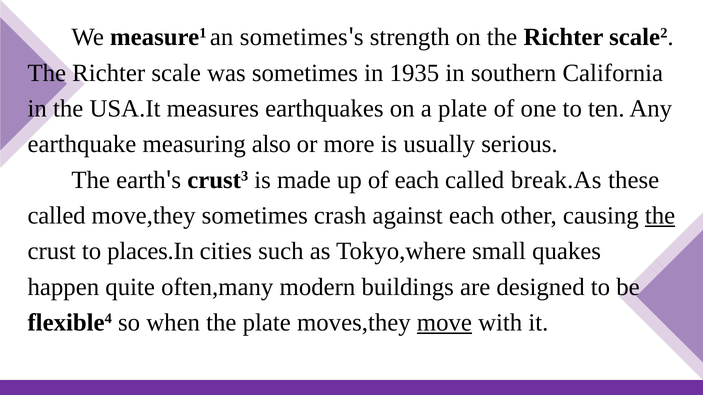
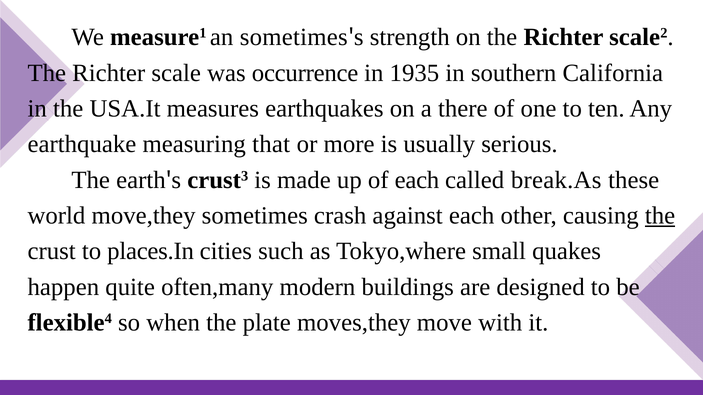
was sometimes: sometimes -> occurrence
a plate: plate -> there
also: also -> that
called at (57, 216): called -> world
move underline: present -> none
